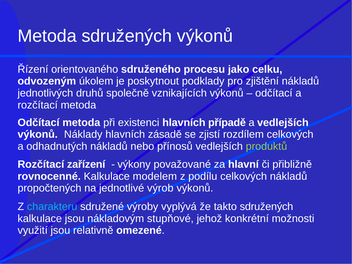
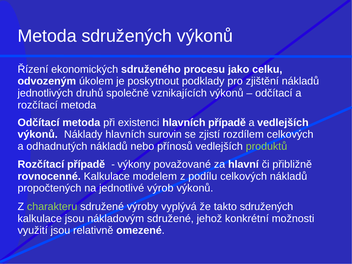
orientovaného: orientovaného -> ekonomických
zásadě: zásadě -> surovin
Rozčítací zařízení: zařízení -> případě
charakteru colour: light blue -> light green
nákladovým stupňové: stupňové -> sdružené
